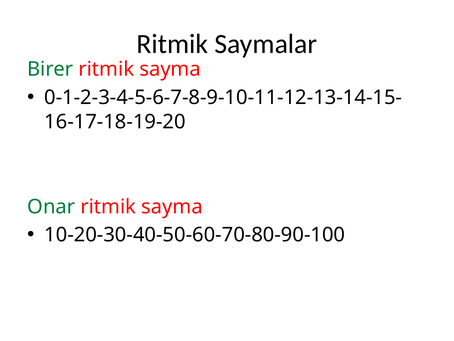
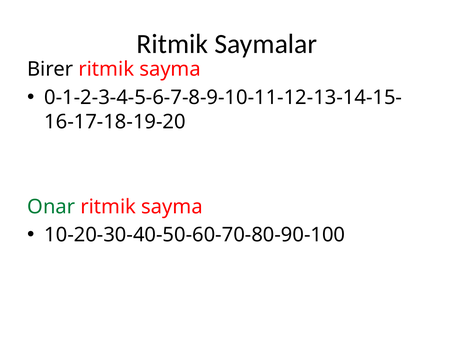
Birer colour: green -> black
